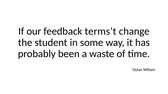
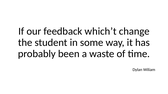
terms’t: terms’t -> which’t
